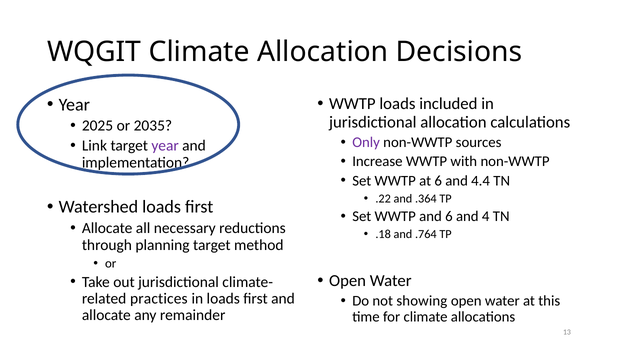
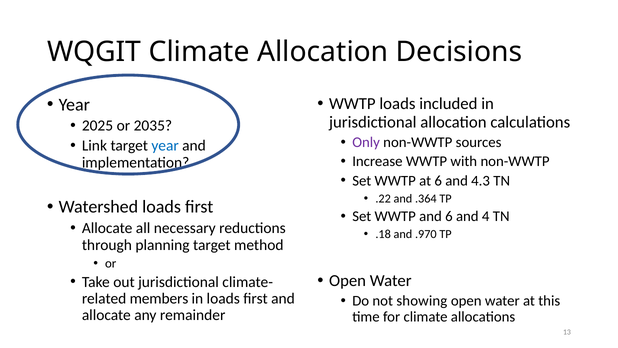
year at (165, 146) colour: purple -> blue
4.4: 4.4 -> 4.3
.764: .764 -> .970
practices: practices -> members
